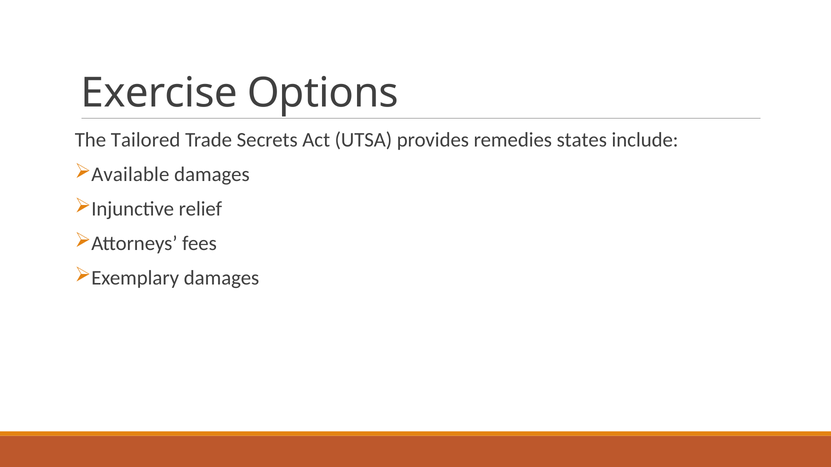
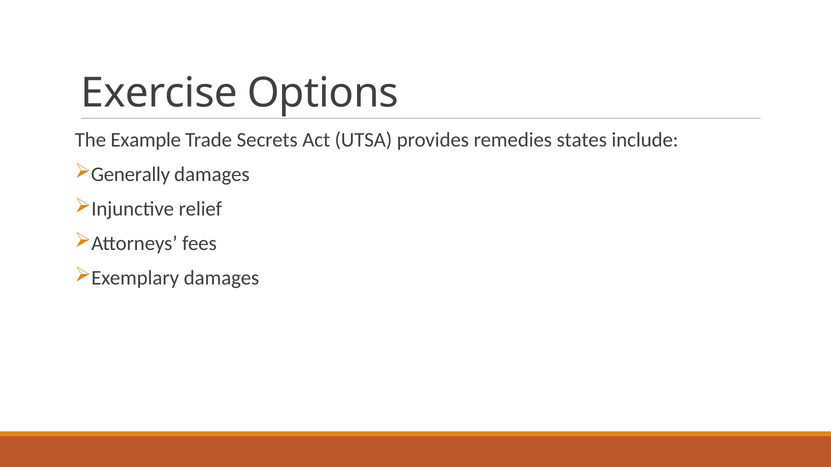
Tailored: Tailored -> Example
Available: Available -> Generally
